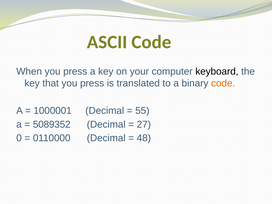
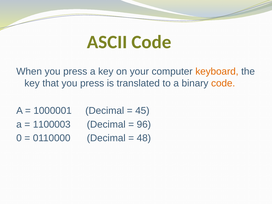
keyboard colour: black -> orange
55: 55 -> 45
5089352: 5089352 -> 1100003
27: 27 -> 96
